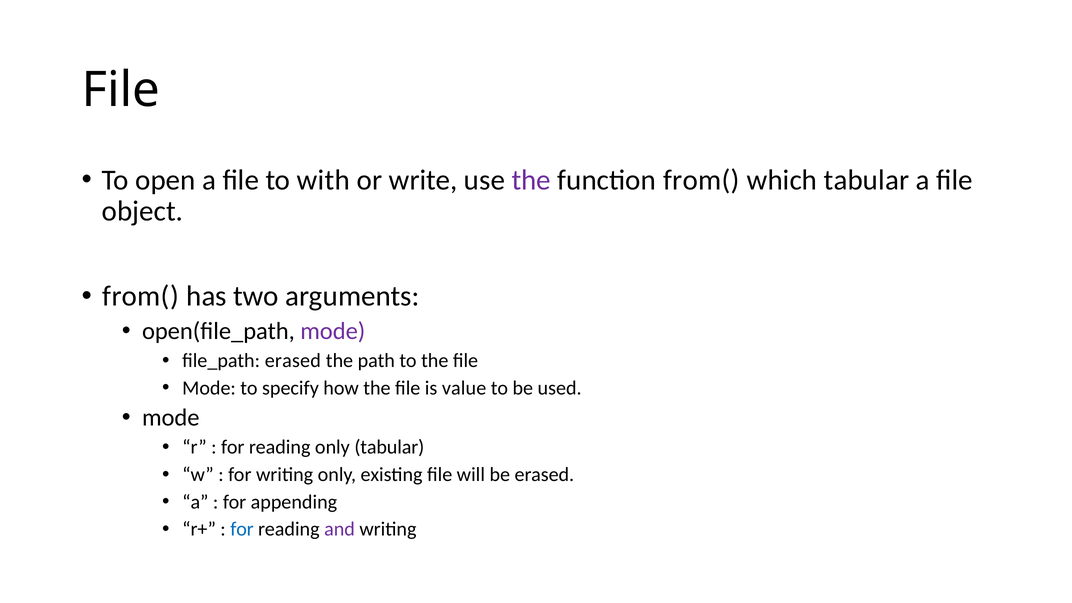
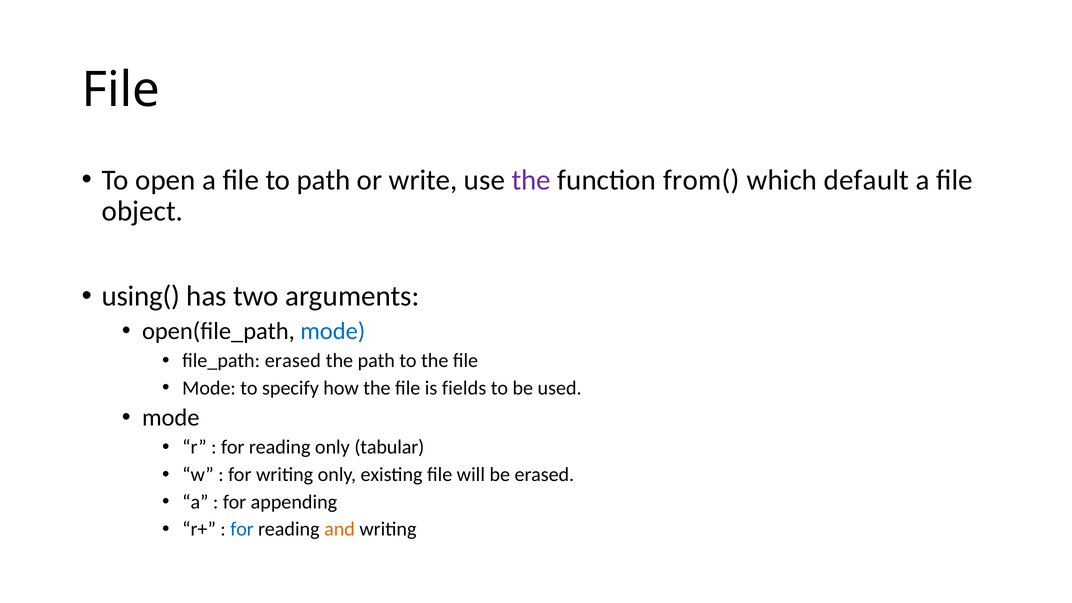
to with: with -> path
which tabular: tabular -> default
from( at (141, 296): from( -> using(
mode at (333, 331) colour: purple -> blue
value: value -> fields
and colour: purple -> orange
